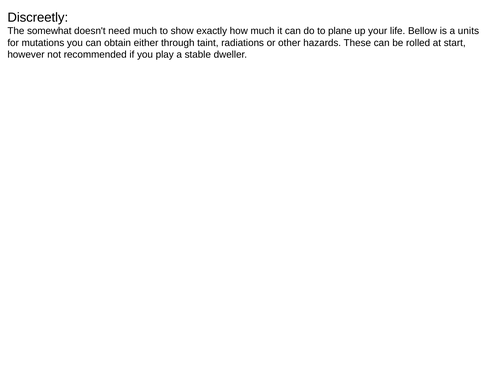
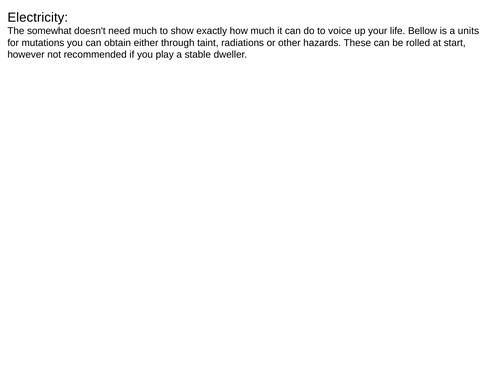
Discreetly: Discreetly -> Electricity
plane: plane -> voice
